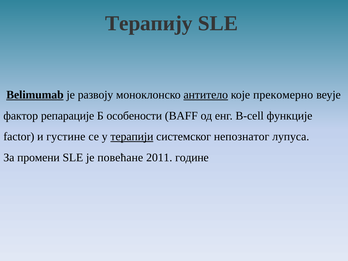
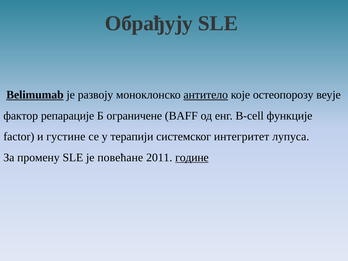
Терапију: Терапију -> Обрађују
прекомерно: прекомерно -> остеопорозу
особености: особености -> ограничене
терапији underline: present -> none
непознатог: непознатог -> интегритет
промени: промени -> промену
године underline: none -> present
